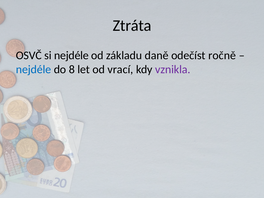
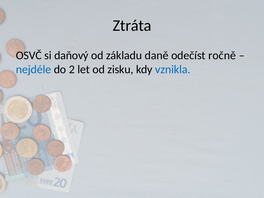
si nejdéle: nejdéle -> daňový
8: 8 -> 2
vrací: vrací -> zisku
vznikla colour: purple -> blue
